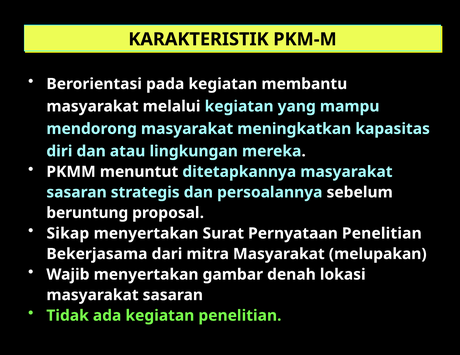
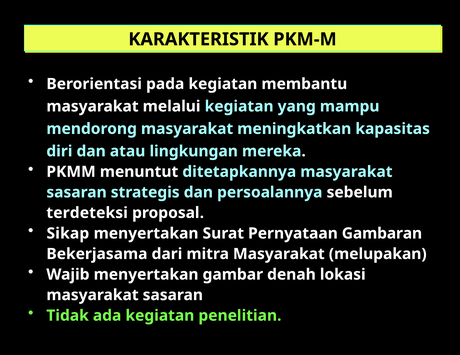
beruntung: beruntung -> terdeteksi
Pernyataan Penelitian: Penelitian -> Gambaran
